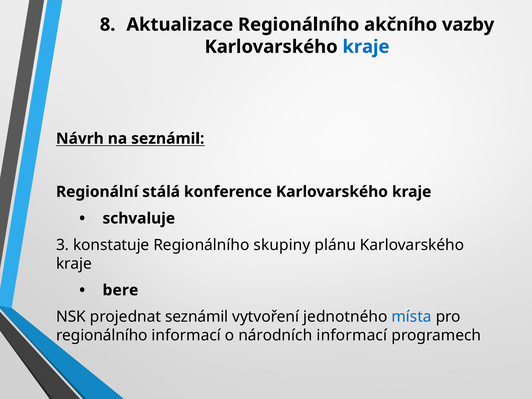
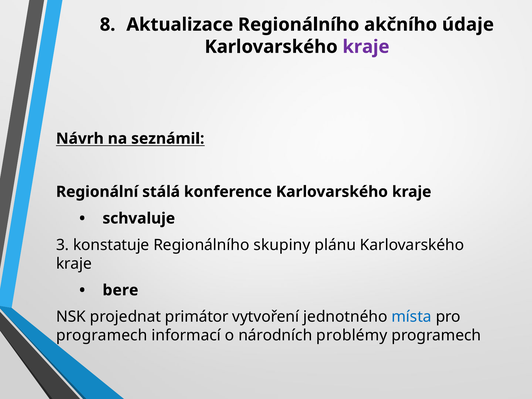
vazby: vazby -> údaje
kraje at (366, 47) colour: blue -> purple
projednat seznámil: seznámil -> primátor
regionálního at (102, 335): regionálního -> programech
národních informací: informací -> problémy
